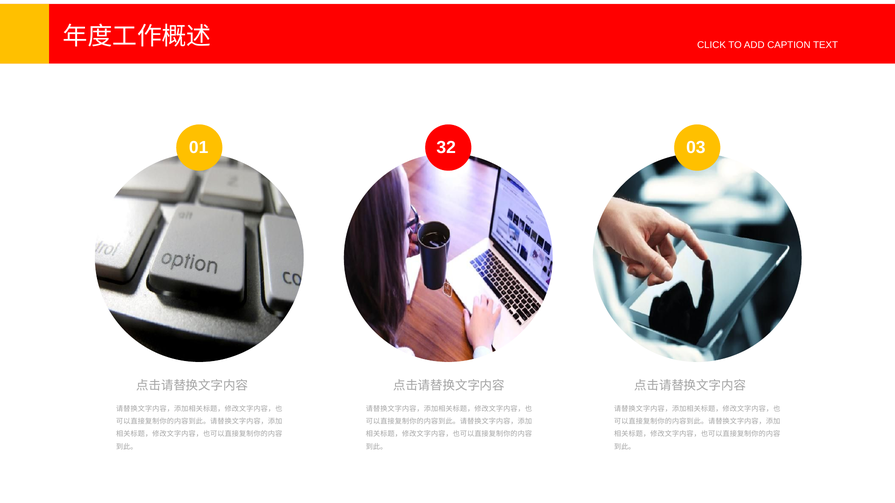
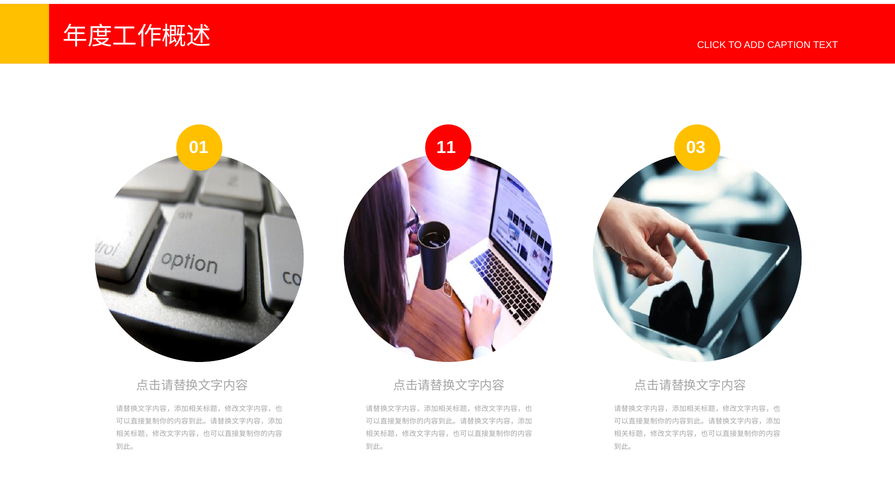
32: 32 -> 11
